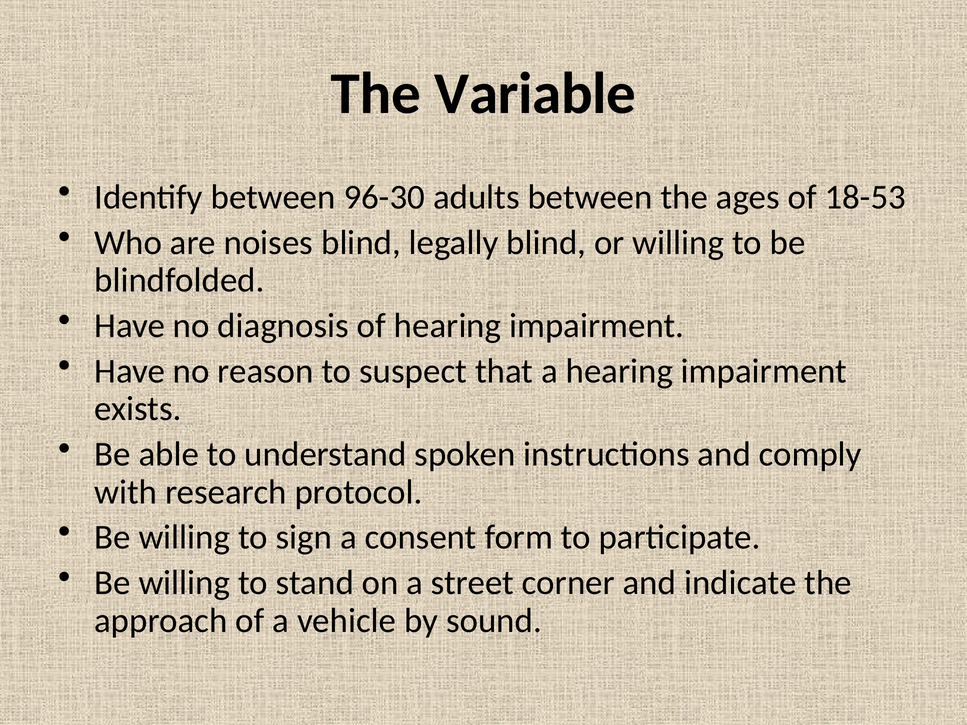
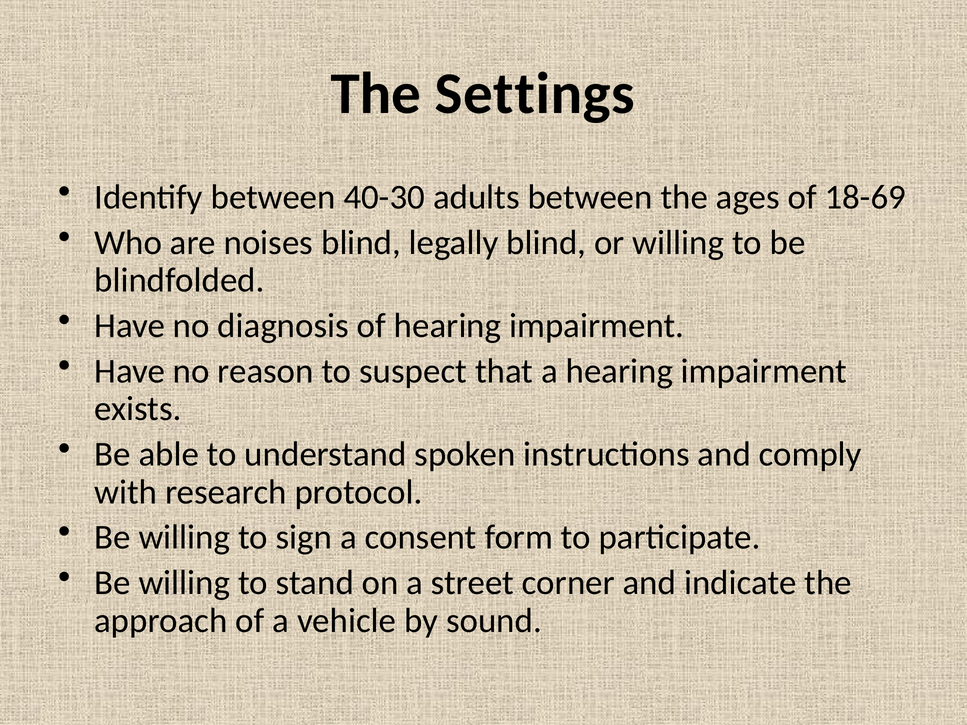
Variable: Variable -> Settings
96-30: 96-30 -> 40-30
18-53: 18-53 -> 18-69
